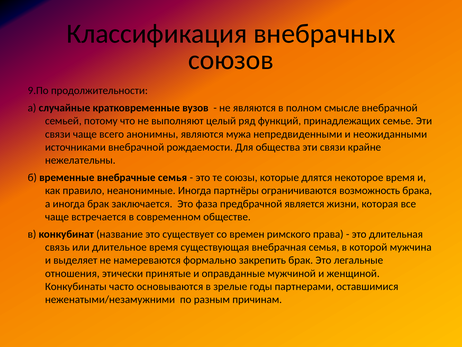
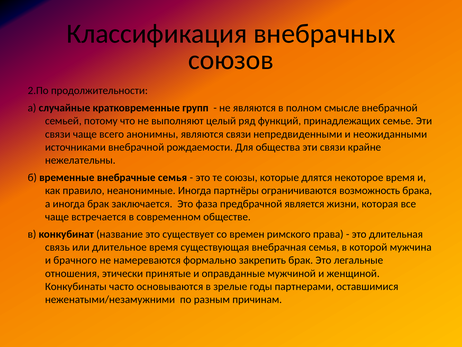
9.По: 9.По -> 2.По
вузов: вузов -> групп
являются мужа: мужа -> связи
выделяет: выделяет -> брачного
